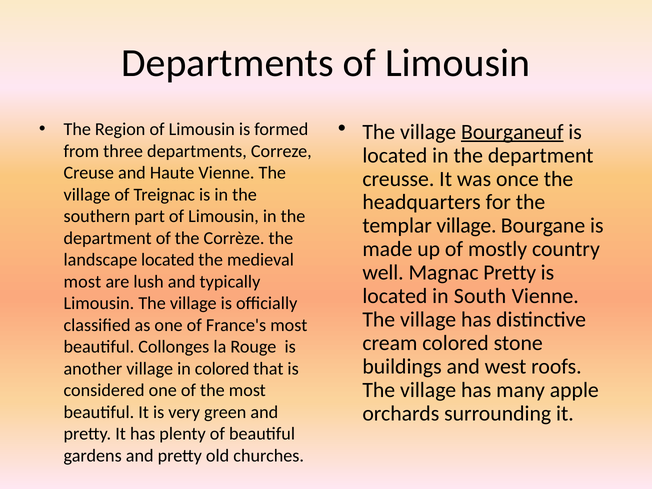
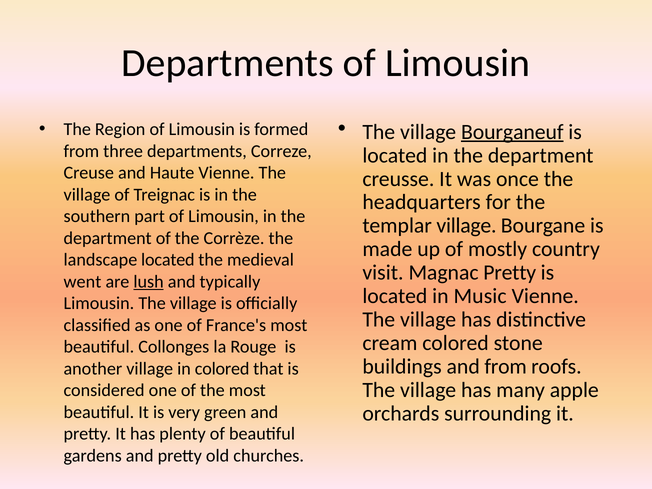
well: well -> visit
most at (82, 282): most -> went
lush underline: none -> present
South: South -> Music
and west: west -> from
